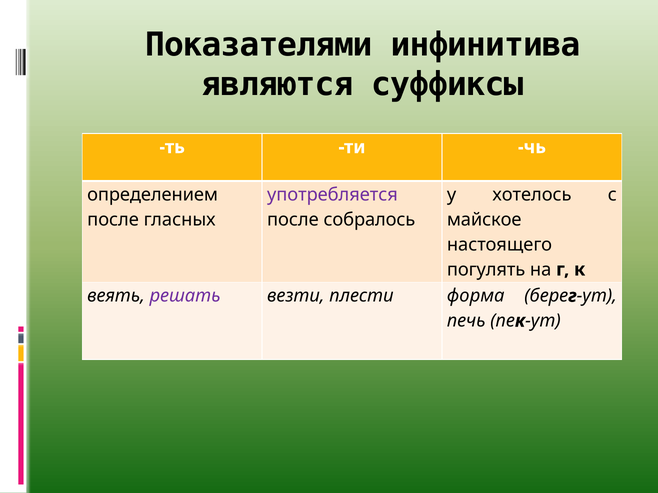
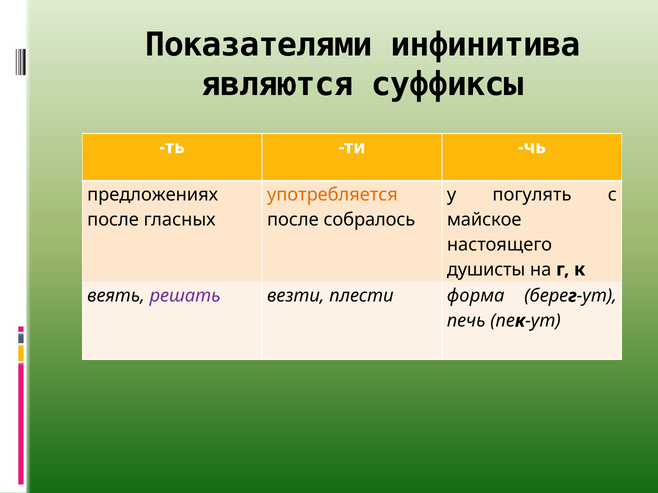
определением: определением -> предложениях
употребляется colour: purple -> orange
хотелось: хотелось -> погулять
погулять: погулять -> душисты
